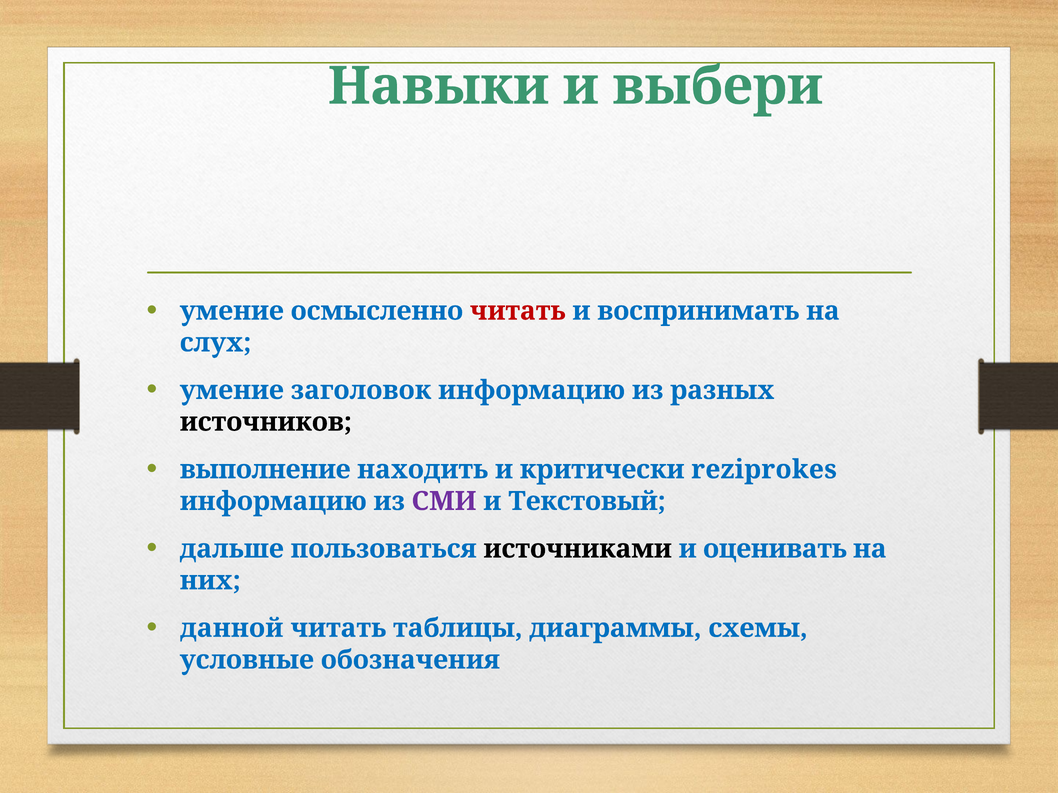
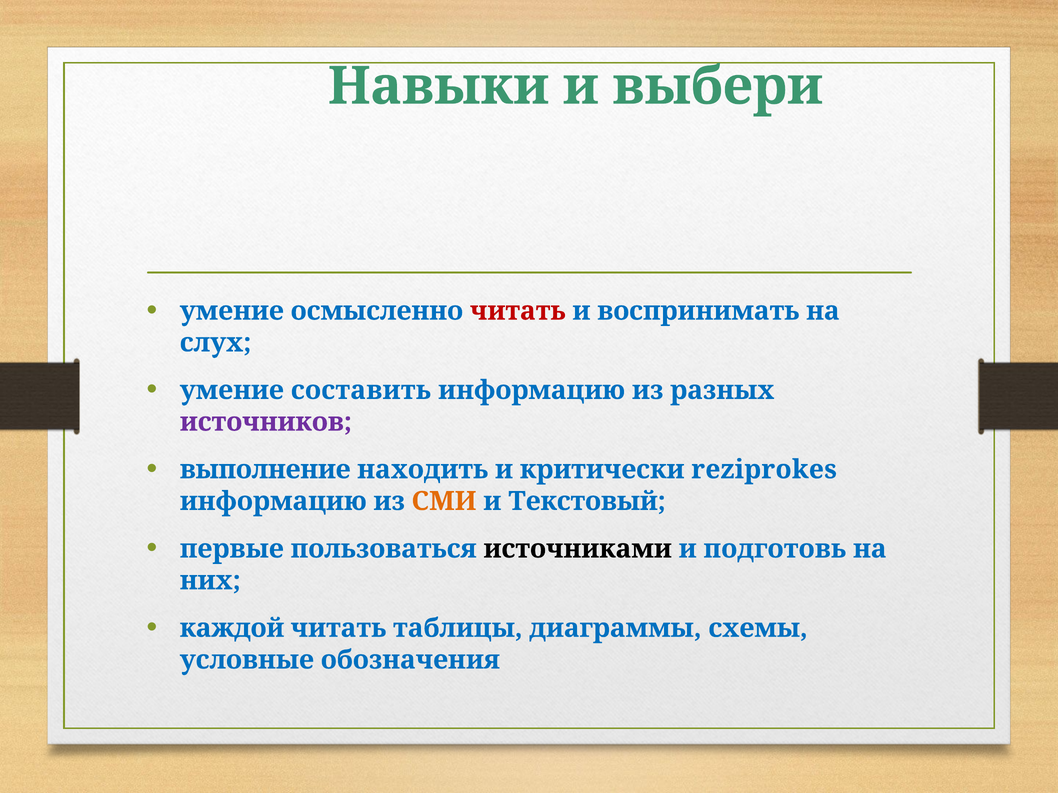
заголовок: заголовок -> составить
источников colour: black -> purple
СМИ colour: purple -> orange
дальше: дальше -> первые
оценивать: оценивать -> подготовь
данной: данной -> каждой
